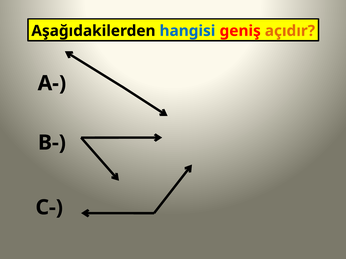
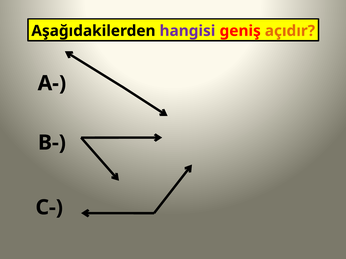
hangisi colour: blue -> purple
